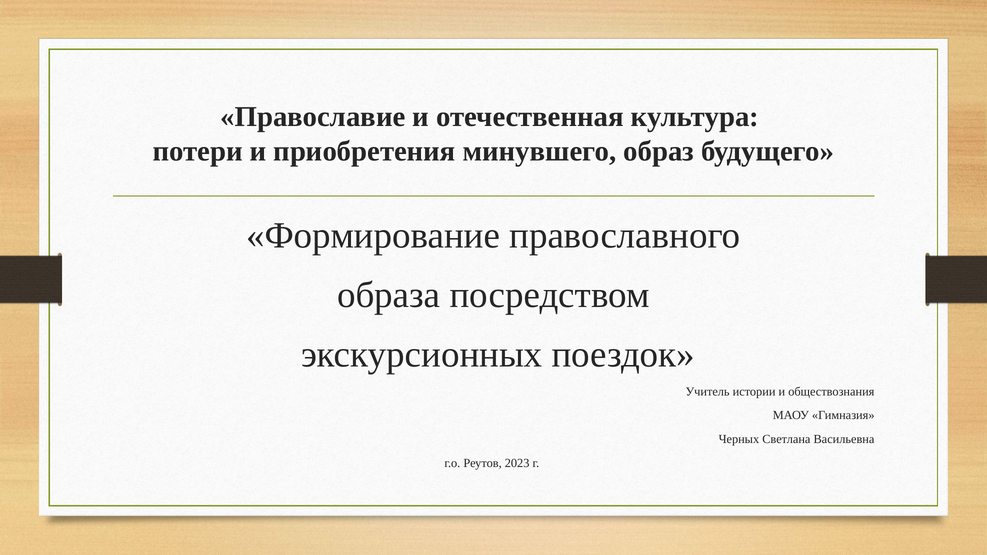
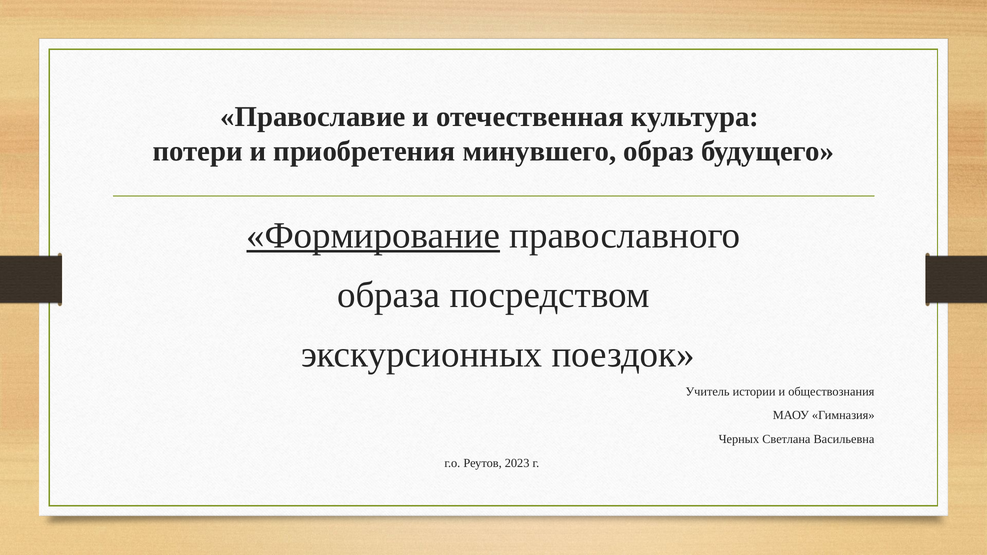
Формирование underline: none -> present
